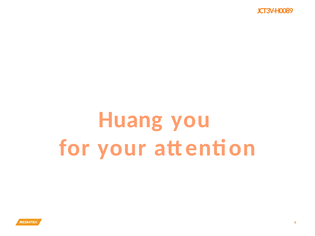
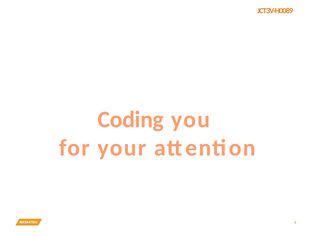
Huang: Huang -> Coding
